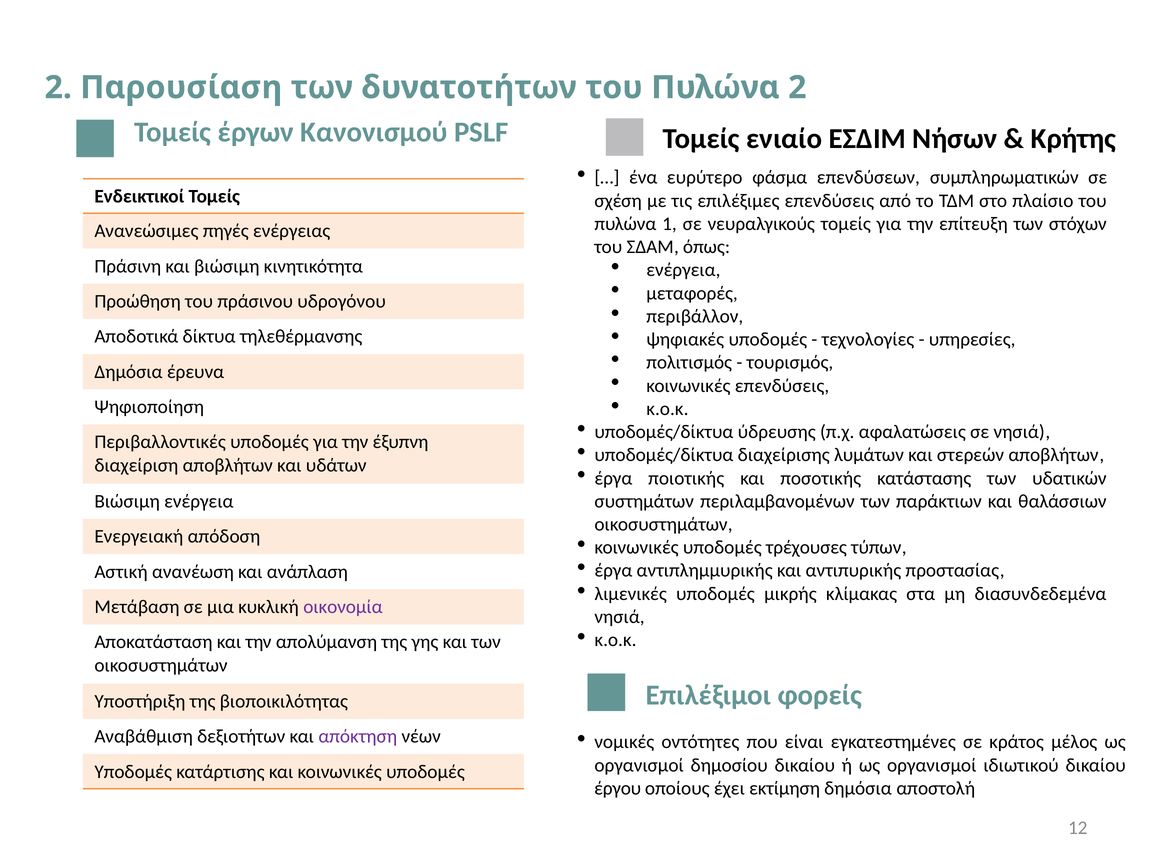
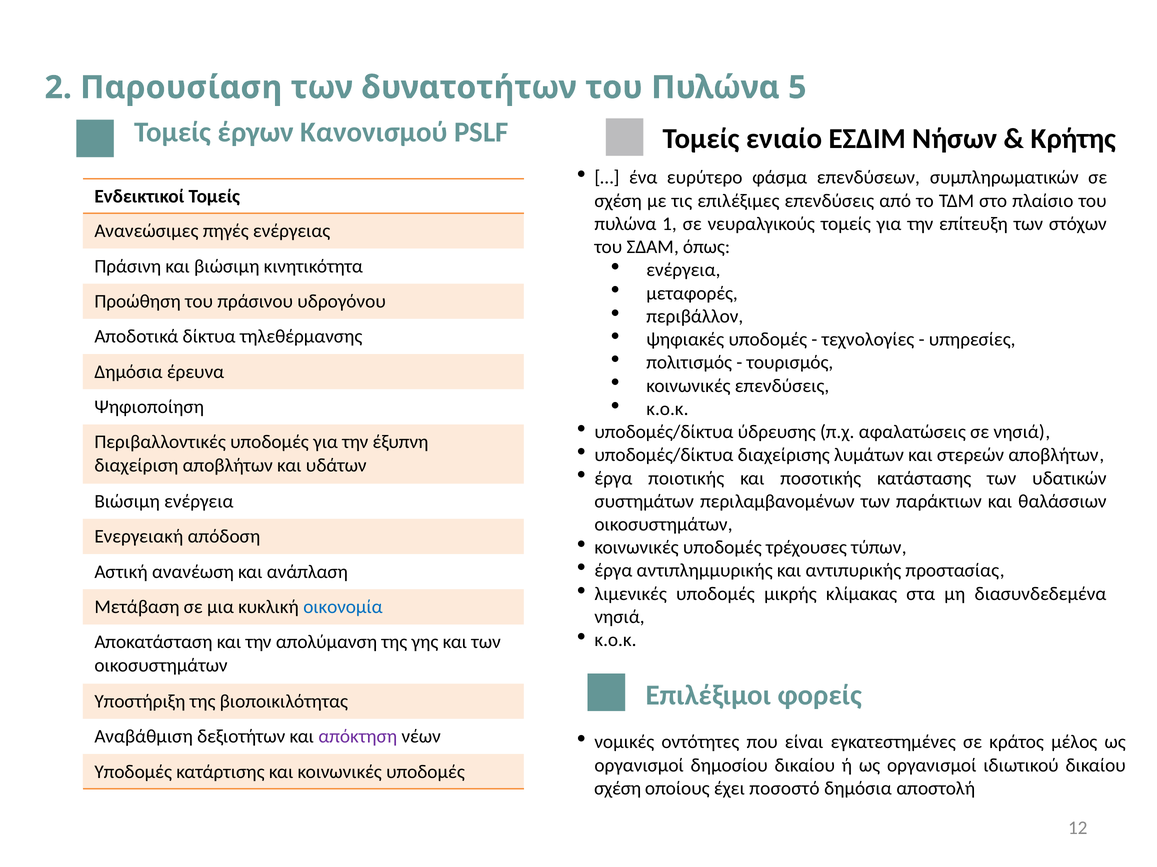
Πυλώνα 2: 2 -> 5
οικονομία colour: purple -> blue
έργου at (618, 789): έργου -> σχέση
εκτίμηση: εκτίμηση -> ποσοστό
